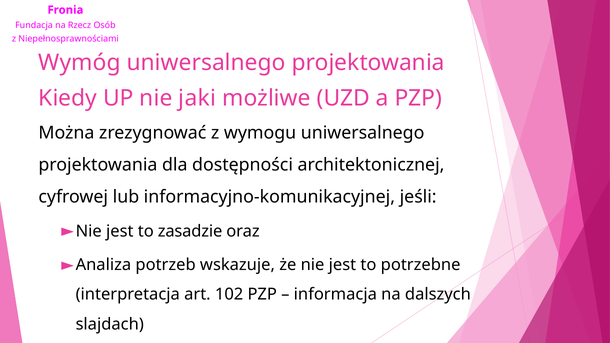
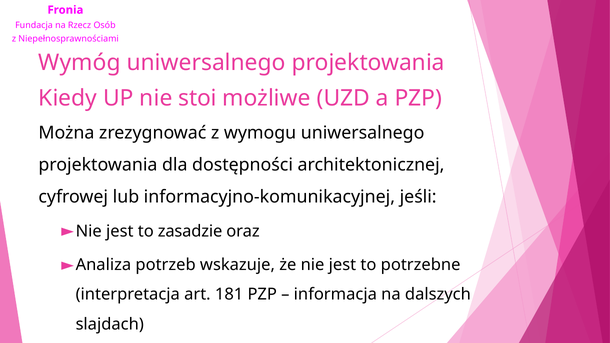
jaki: jaki -> stoi
102: 102 -> 181
